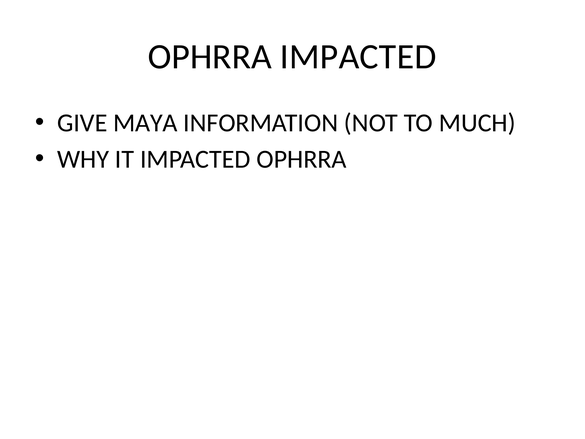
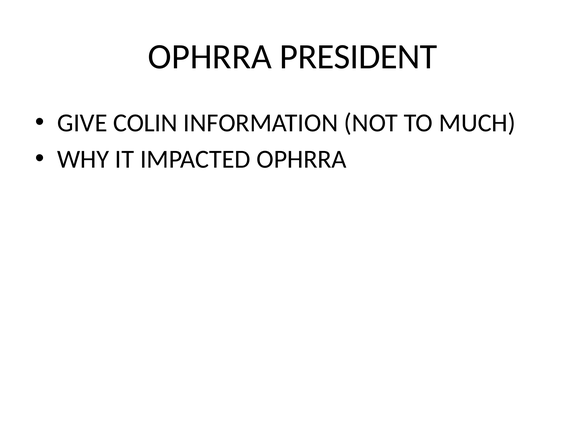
OPHRRA IMPACTED: IMPACTED -> PRESIDENT
MAYA: MAYA -> COLIN
